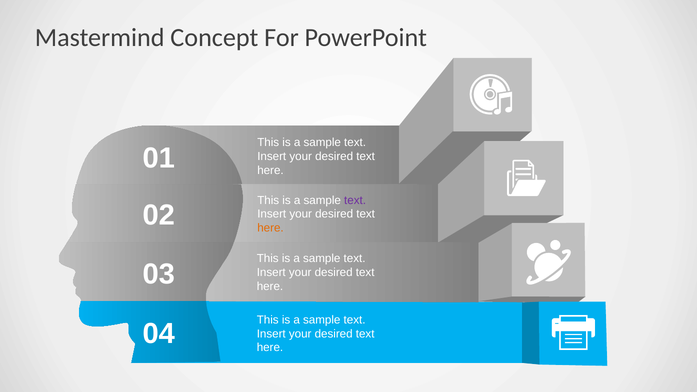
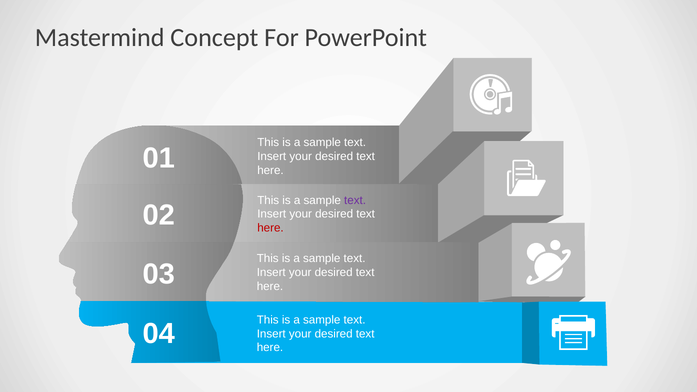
here at (270, 228) colour: orange -> red
